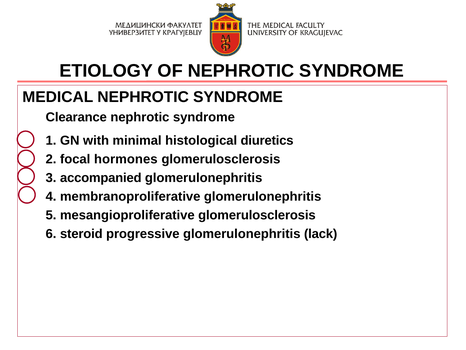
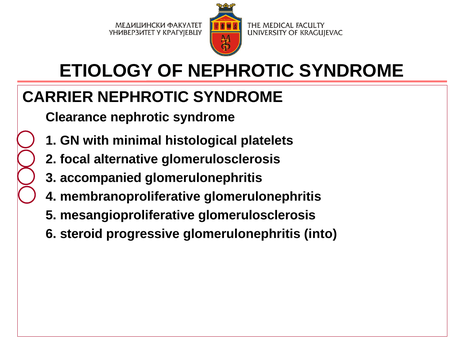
MEDICAL: MEDICAL -> CARRIER
diuretics: diuretics -> platelets
hormones: hormones -> alternative
lack: lack -> into
